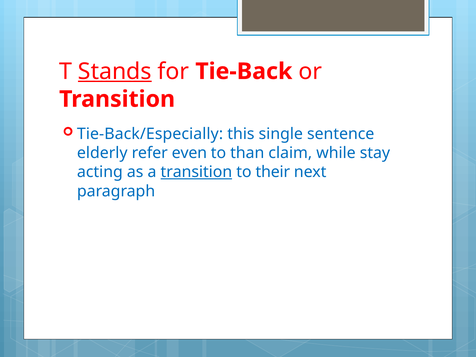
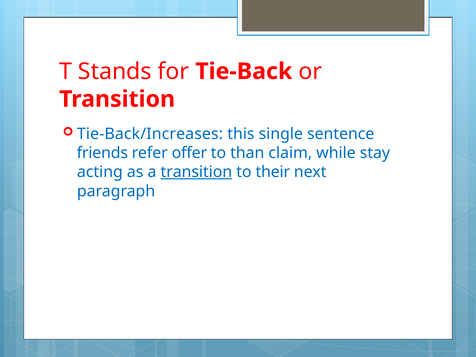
Stands underline: present -> none
Tie-Back/Especially: Tie-Back/Especially -> Tie-Back/Increases
elderly: elderly -> friends
even: even -> offer
